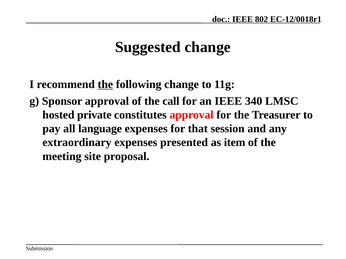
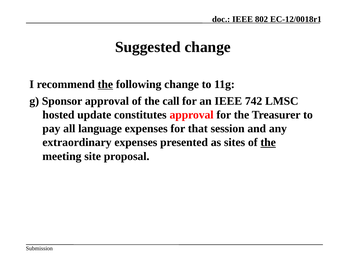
340: 340 -> 742
private: private -> update
item: item -> sites
the at (268, 143) underline: none -> present
